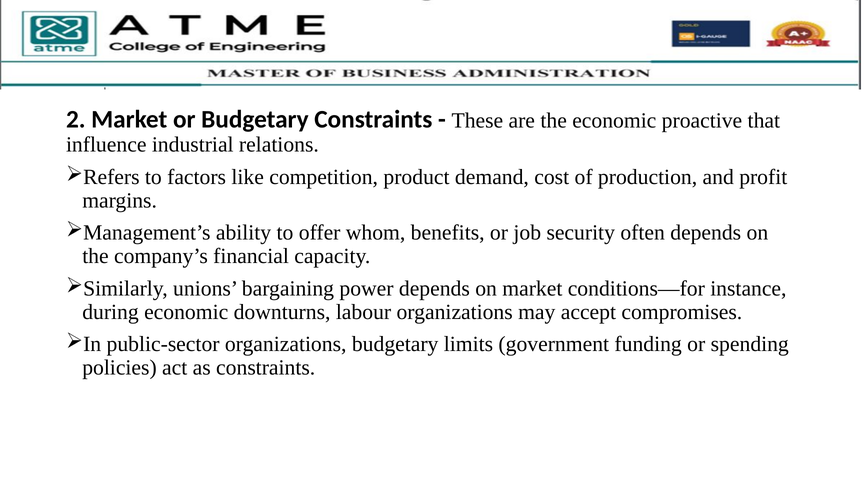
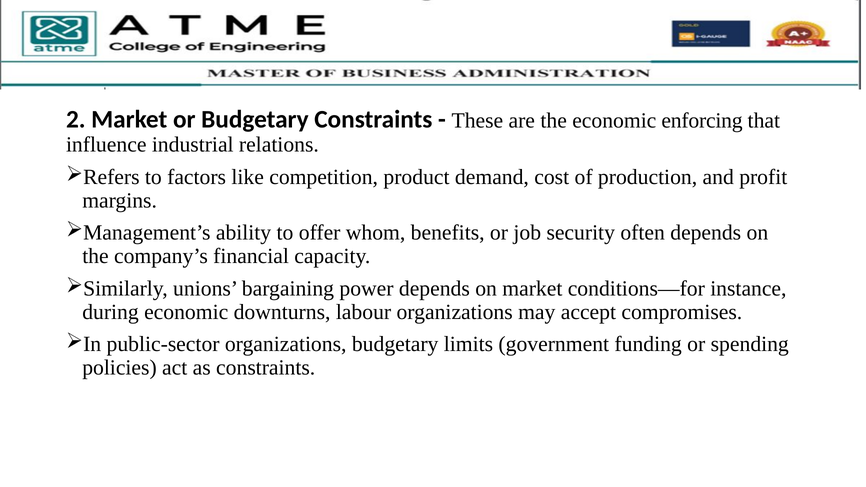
proactive: proactive -> enforcing
